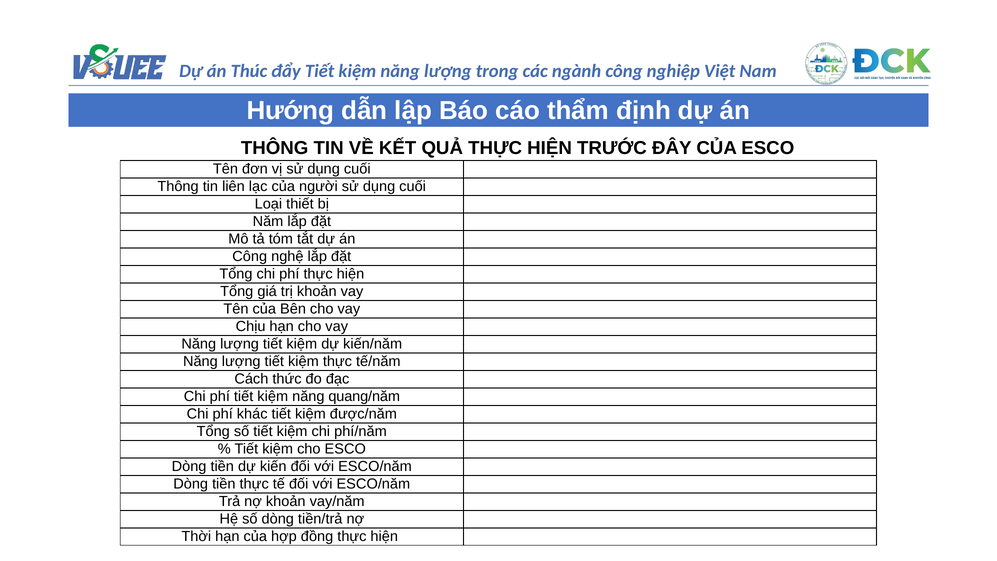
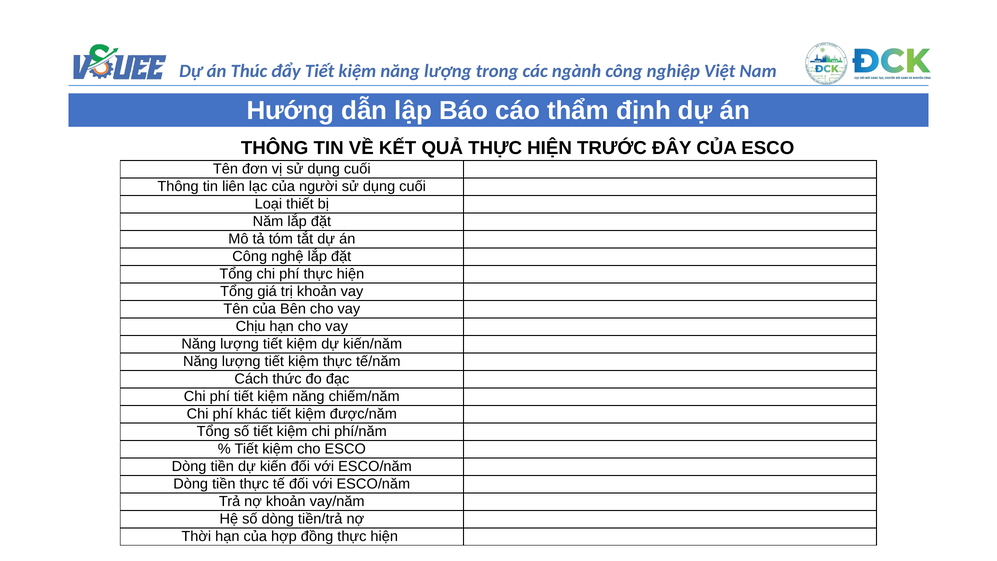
quang/năm: quang/năm -> chiếm/năm
